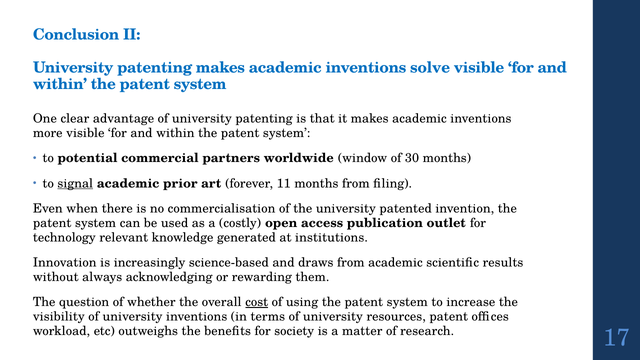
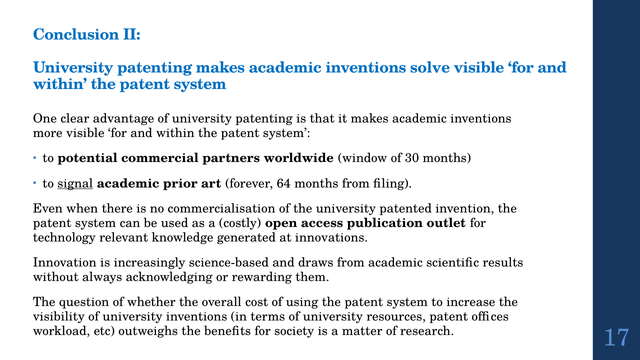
11: 11 -> 64
institutions: institutions -> innovations
cost underline: present -> none
